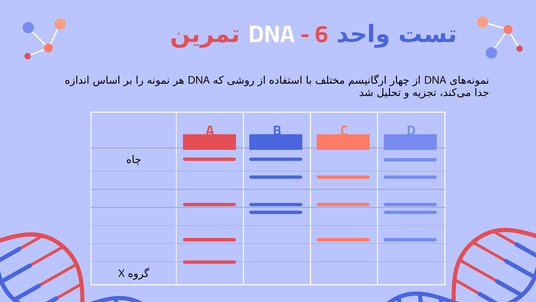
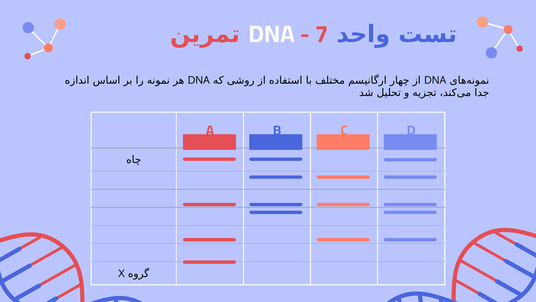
6: 6 -> 7
